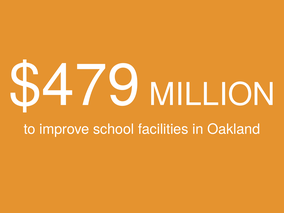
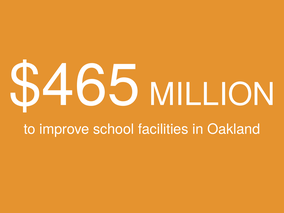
$479: $479 -> $465
